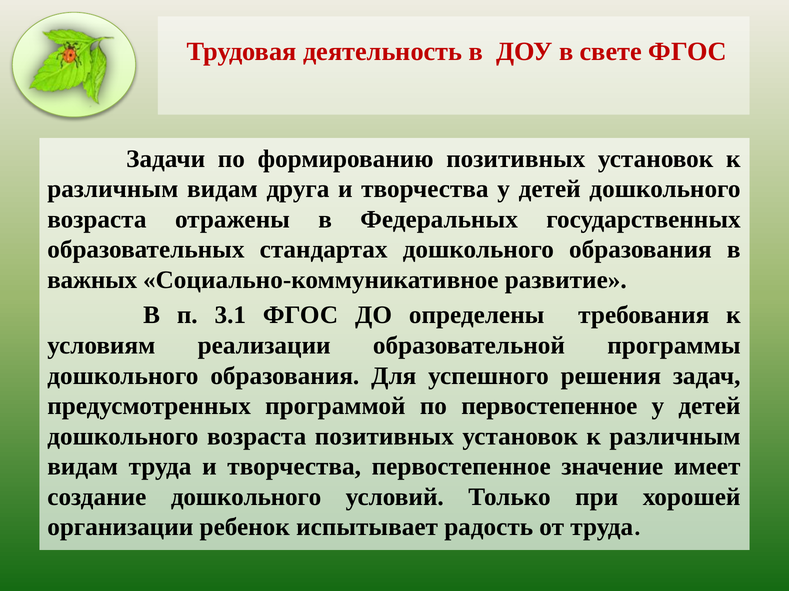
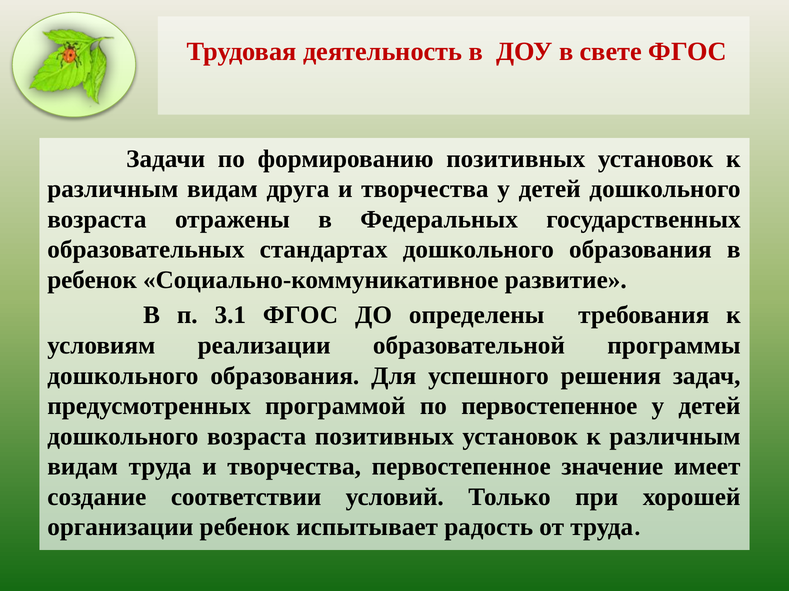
важных at (92, 280): важных -> ребенок
создание дошкольного: дошкольного -> соответствии
